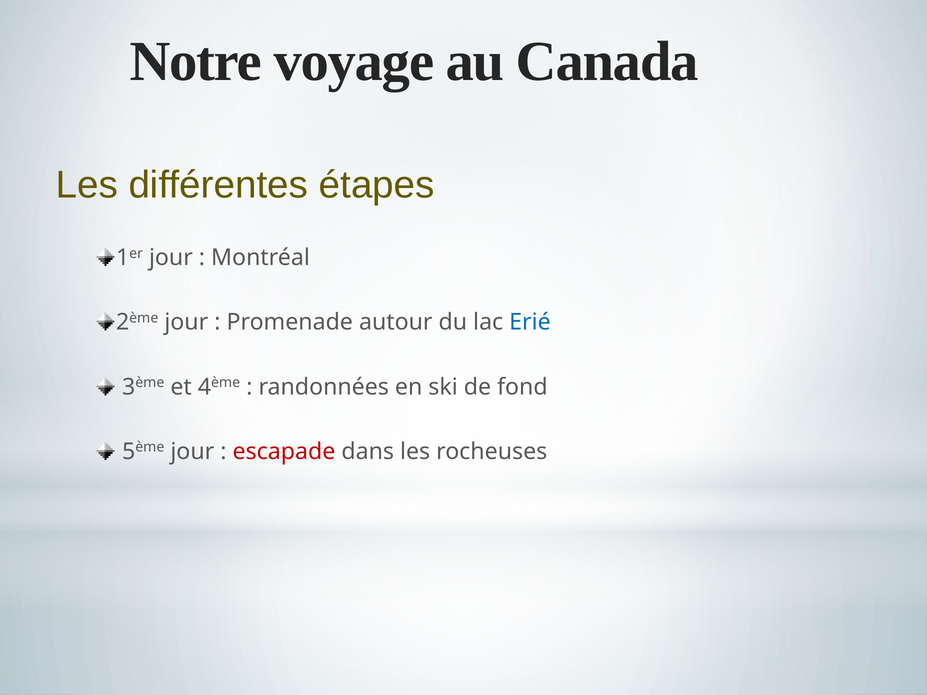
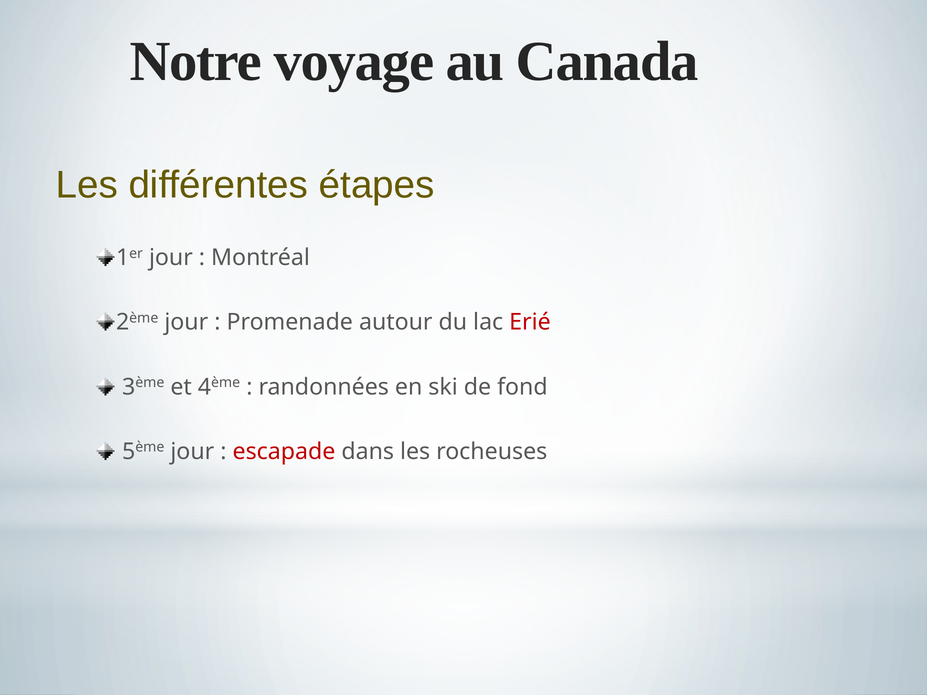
Erié colour: blue -> red
